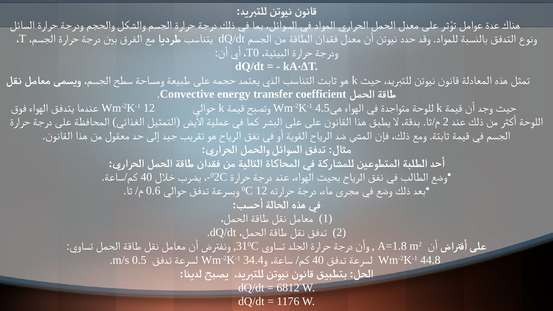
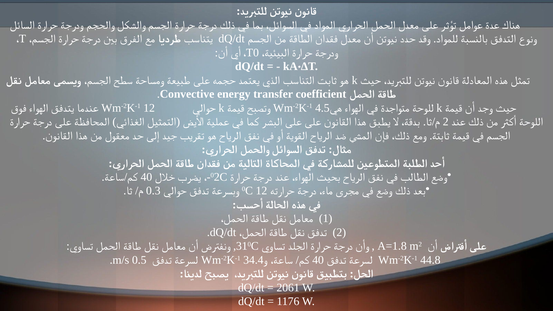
0.6: 0.6 -> 0.3
6812: 6812 -> 2061
